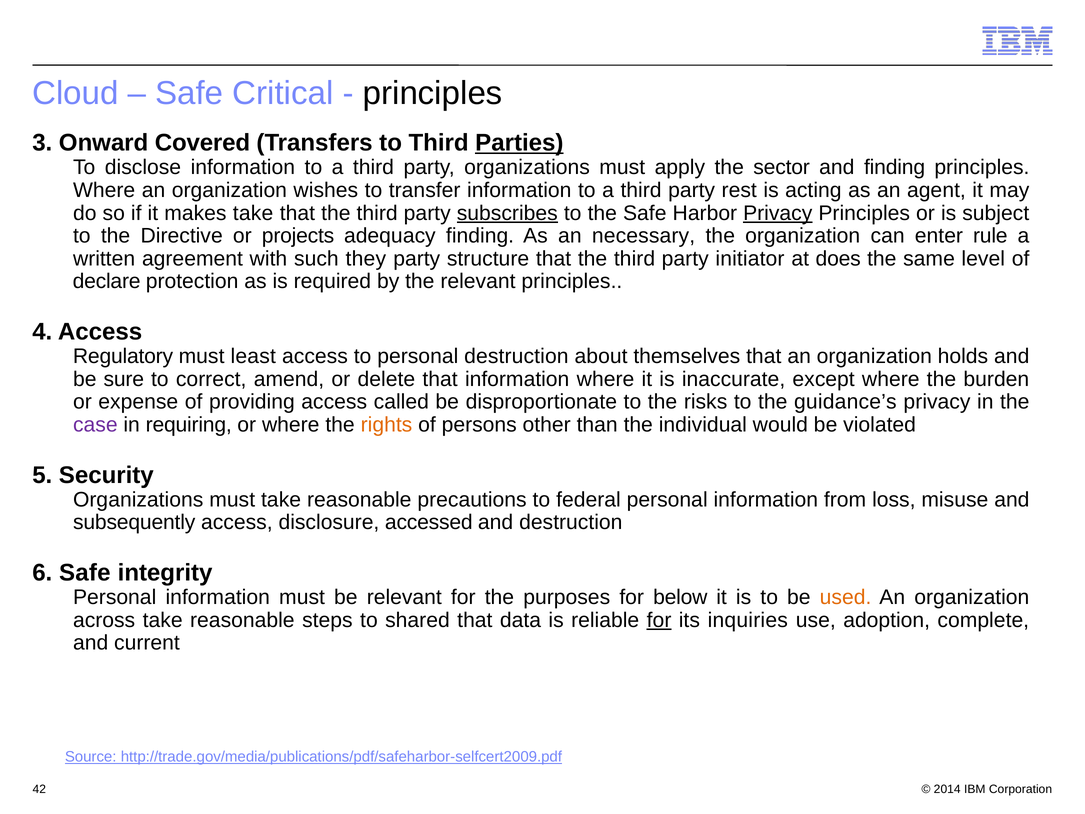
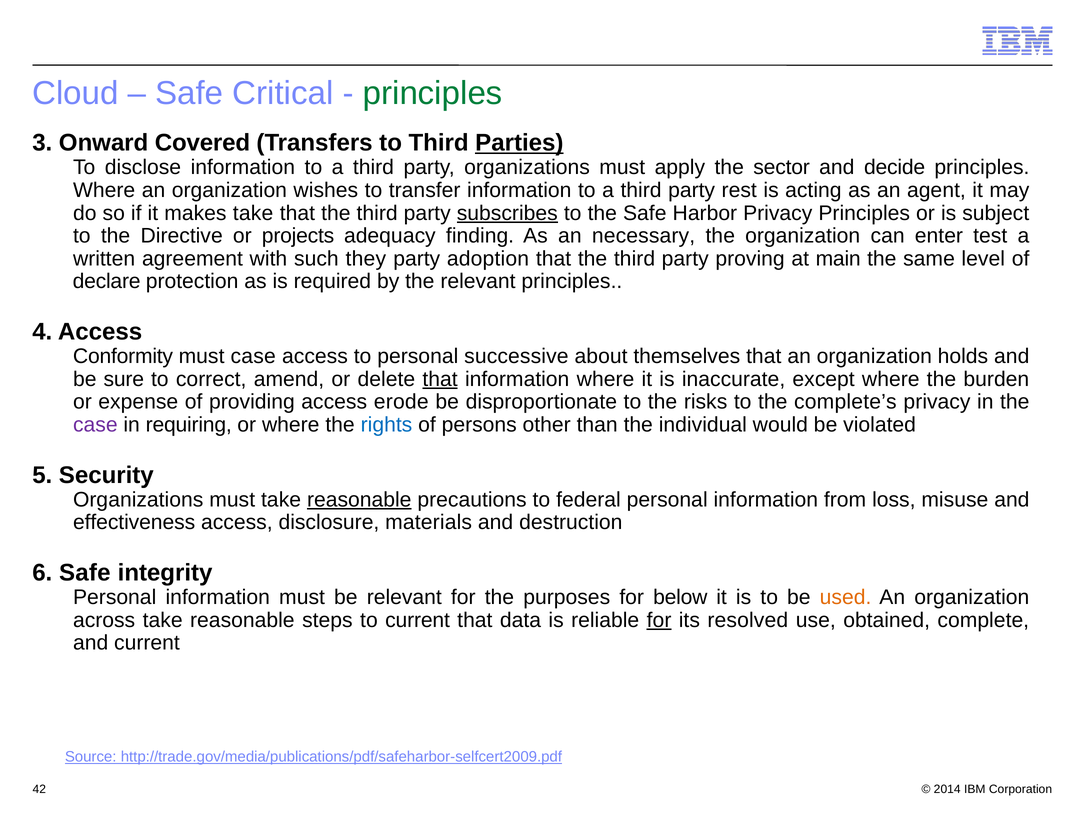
principles at (433, 93) colour: black -> green
and finding: finding -> decide
Privacy at (778, 213) underline: present -> none
rule: rule -> test
structure: structure -> adoption
initiator: initiator -> proving
does: does -> main
Regulatory: Regulatory -> Conformity
must least: least -> case
personal destruction: destruction -> successive
that at (440, 379) underline: none -> present
called: called -> erode
guidance’s: guidance’s -> complete’s
rights colour: orange -> blue
reasonable at (359, 500) underline: none -> present
subsequently: subsequently -> effectiveness
accessed: accessed -> materials
to shared: shared -> current
inquiries: inquiries -> resolved
adoption: adoption -> obtained
